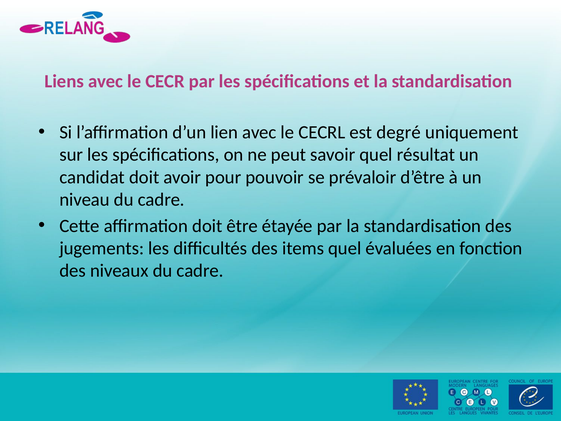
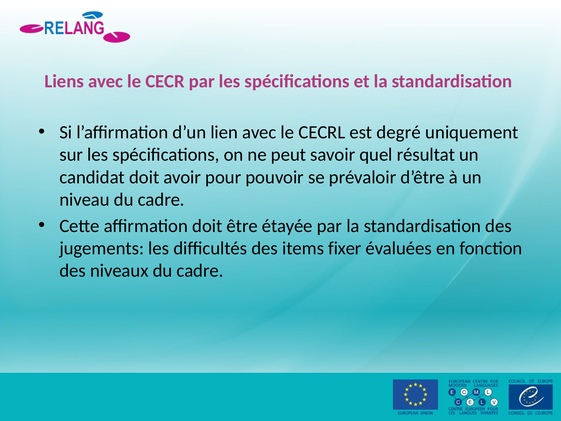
items quel: quel -> fixer
